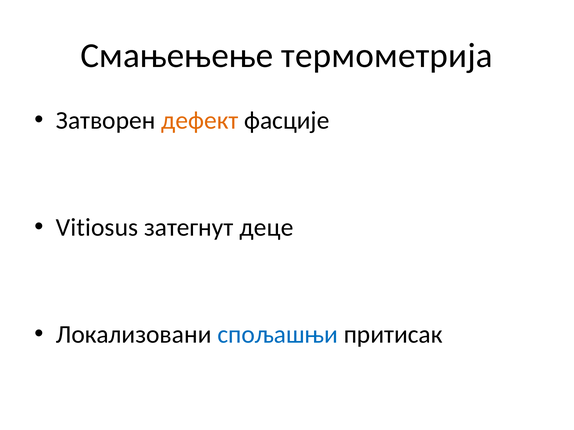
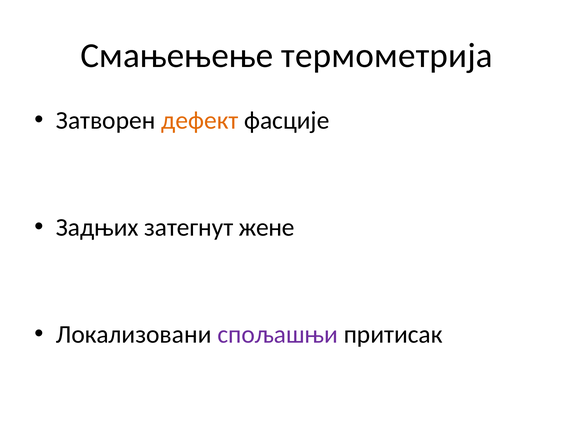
Vitiosus: Vitiosus -> Задњих
деце: деце -> жене
спољашњи colour: blue -> purple
